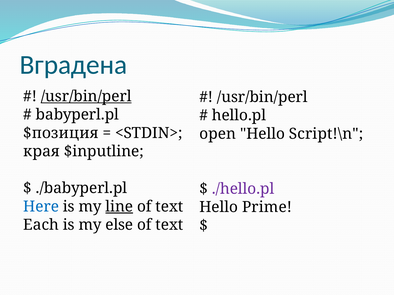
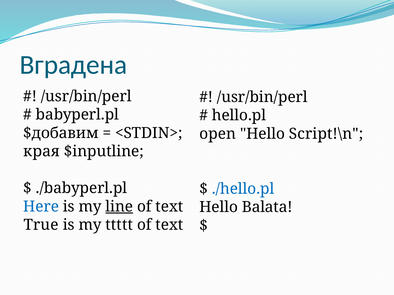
/usr/bin/perl at (86, 96) underline: present -> none
$позиция: $позиция -> $добавим
./hello.pl colour: purple -> blue
Prime: Prime -> Balata
Each: Each -> True
else: else -> ttttt
